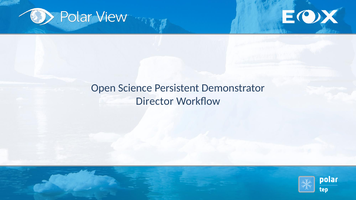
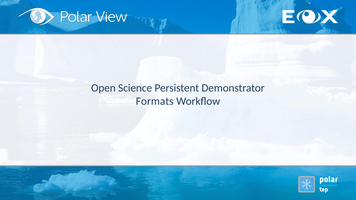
Director: Director -> Formats
